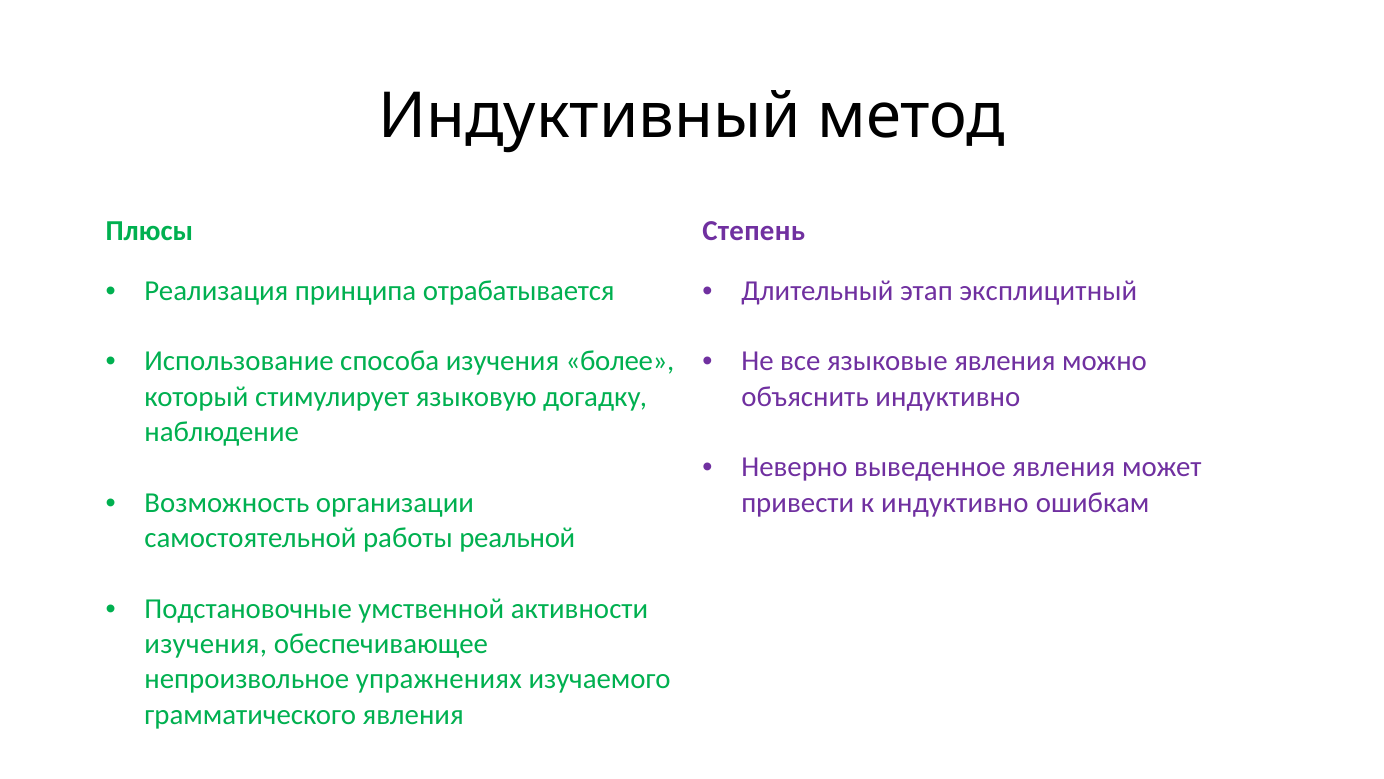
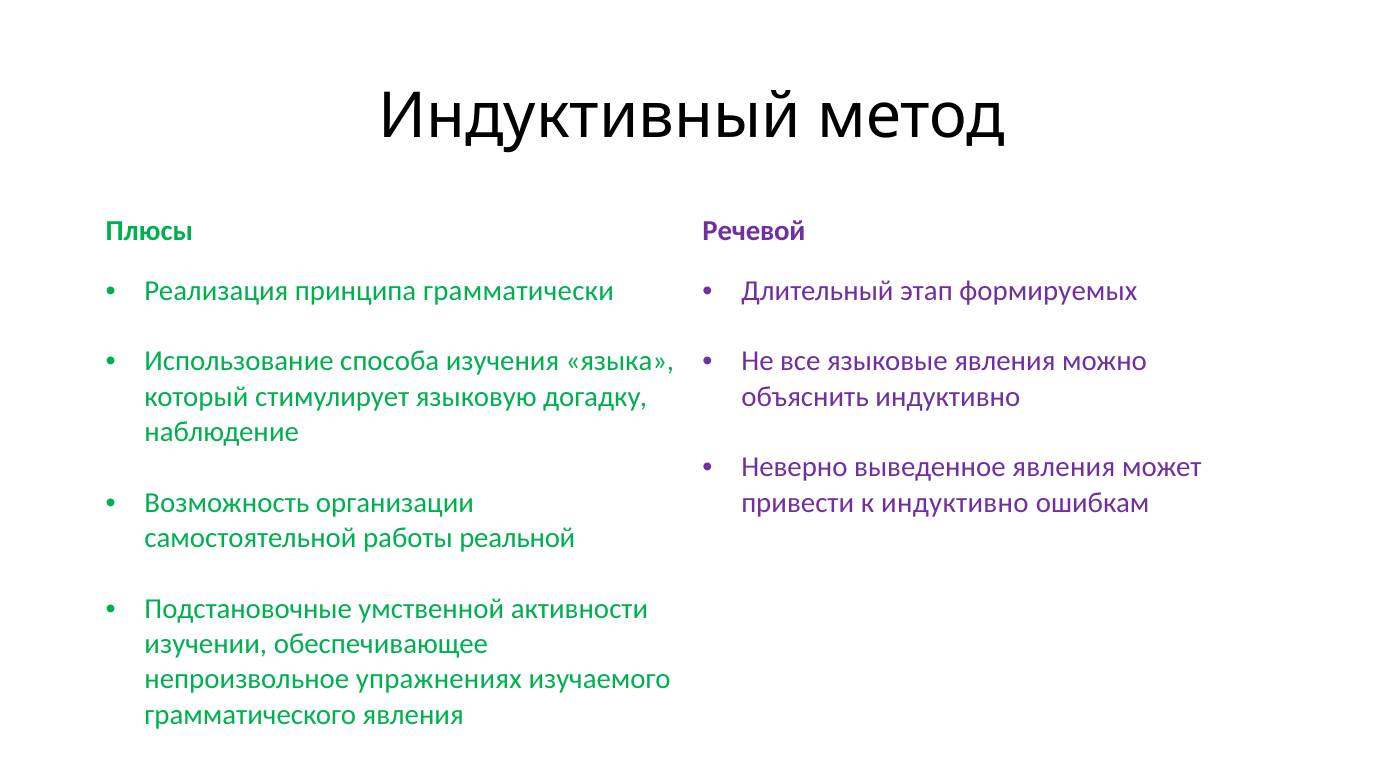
Степень: Степень -> Речевой
отрабатывается: отрабатывается -> грамматически
эксплицитный: эксплицитный -> формируемых
более: более -> языка
изучения at (206, 644): изучения -> изучении
